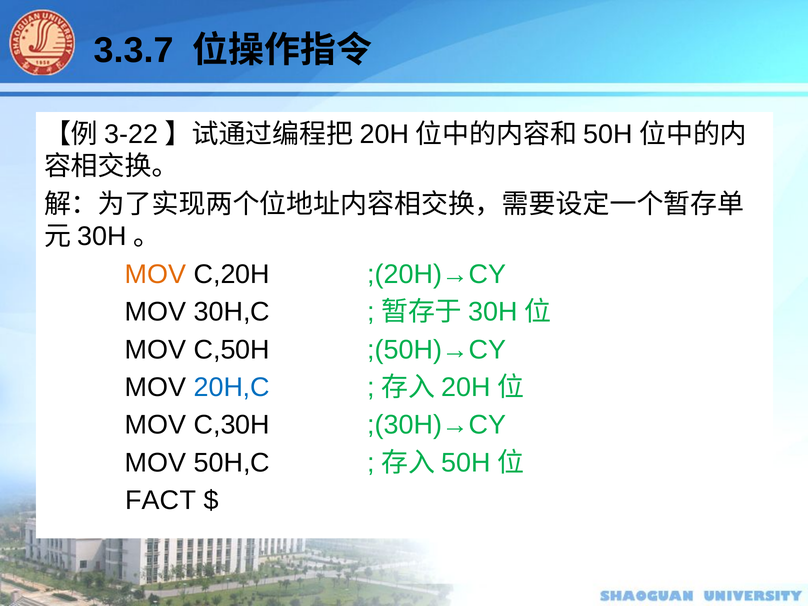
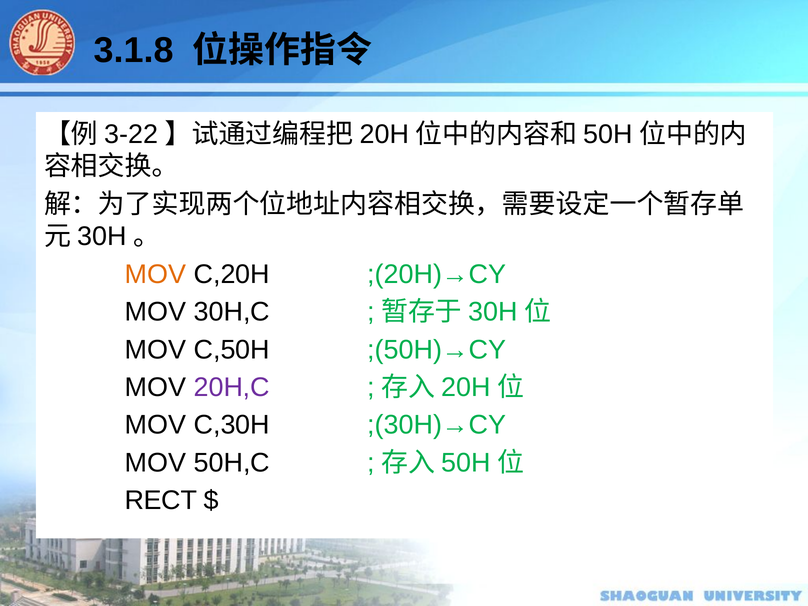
3.3.7: 3.3.7 -> 3.1.8
20H,C colour: blue -> purple
FACT: FACT -> RECT
